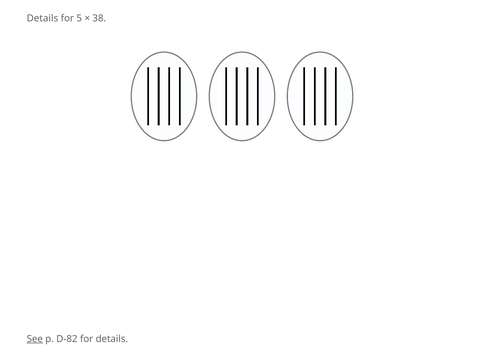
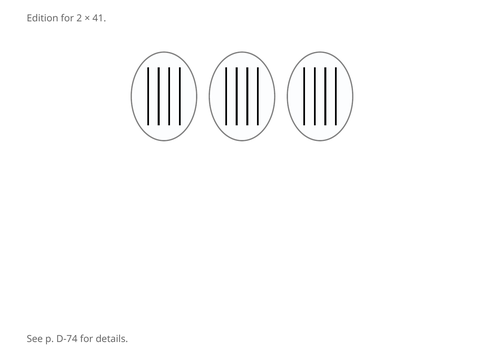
Details at (42, 18): Details -> Edition
5: 5 -> 2
38: 38 -> 41
See underline: present -> none
D-82: D-82 -> D-74
